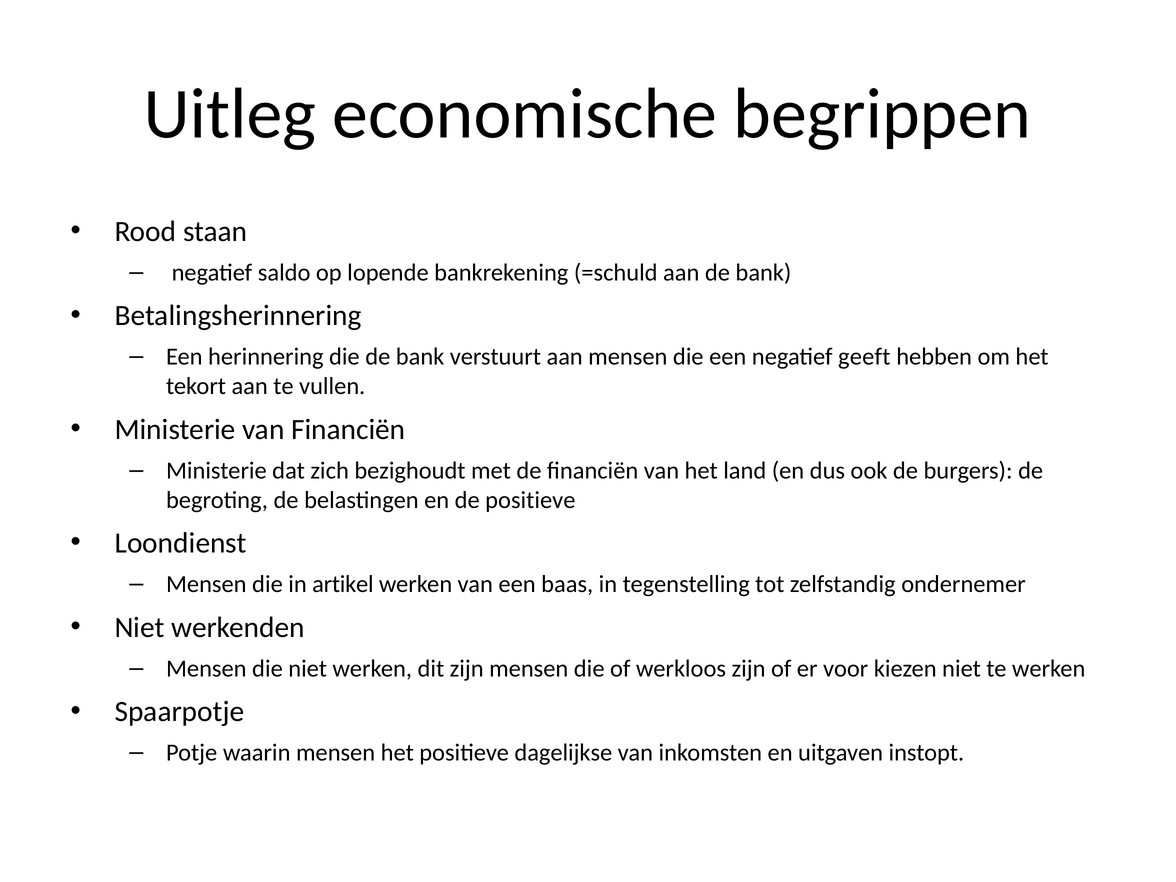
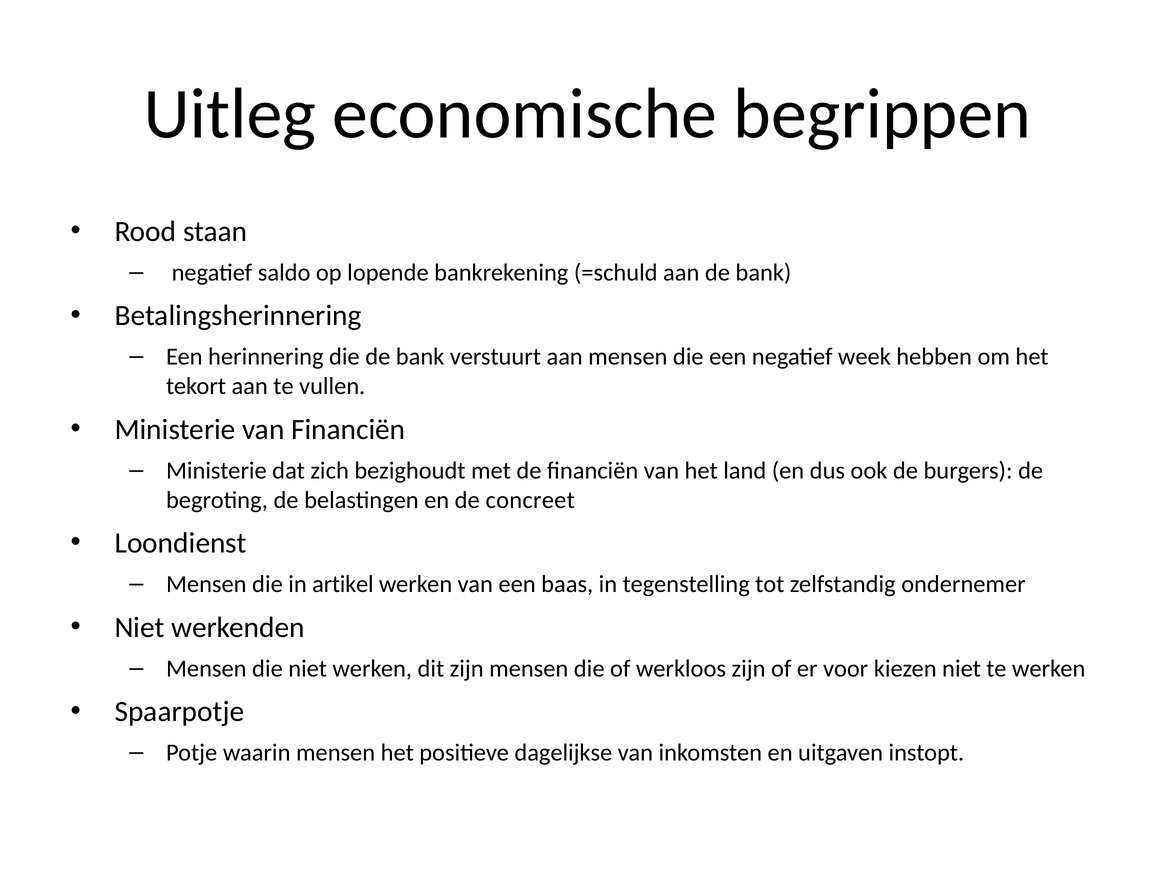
geeft: geeft -> week
de positieve: positieve -> concreet
